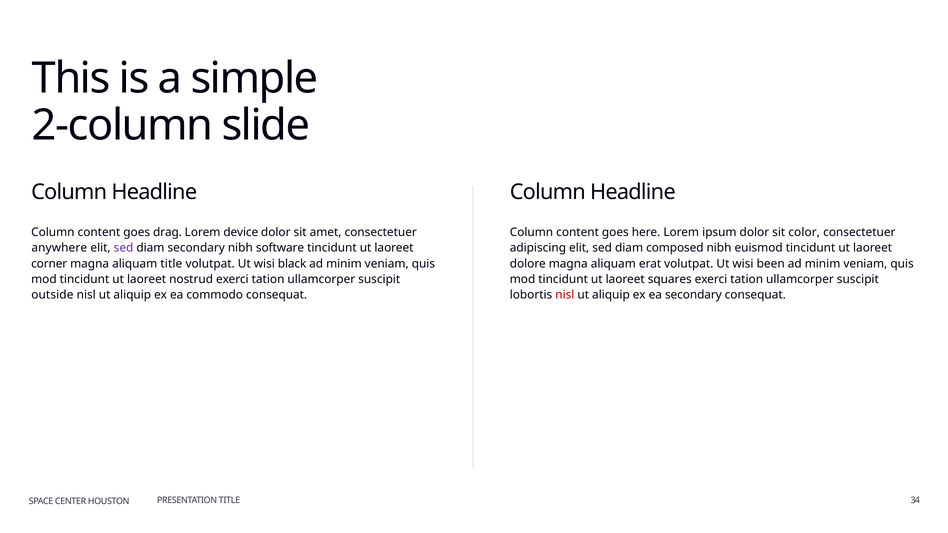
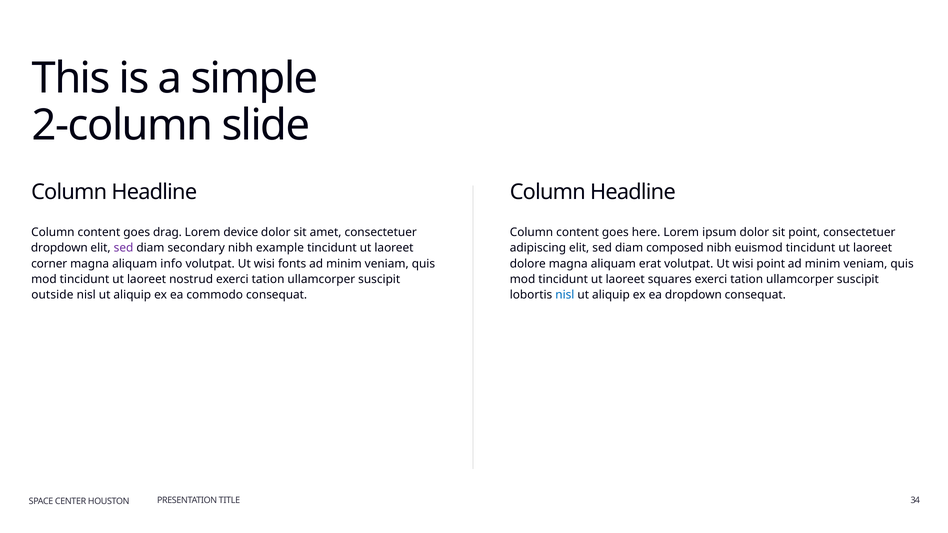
sit color: color -> point
anywhere at (59, 248): anywhere -> dropdown
software: software -> example
aliquam title: title -> info
black: black -> fonts
wisi been: been -> point
nisl at (565, 295) colour: red -> blue
ea secondary: secondary -> dropdown
